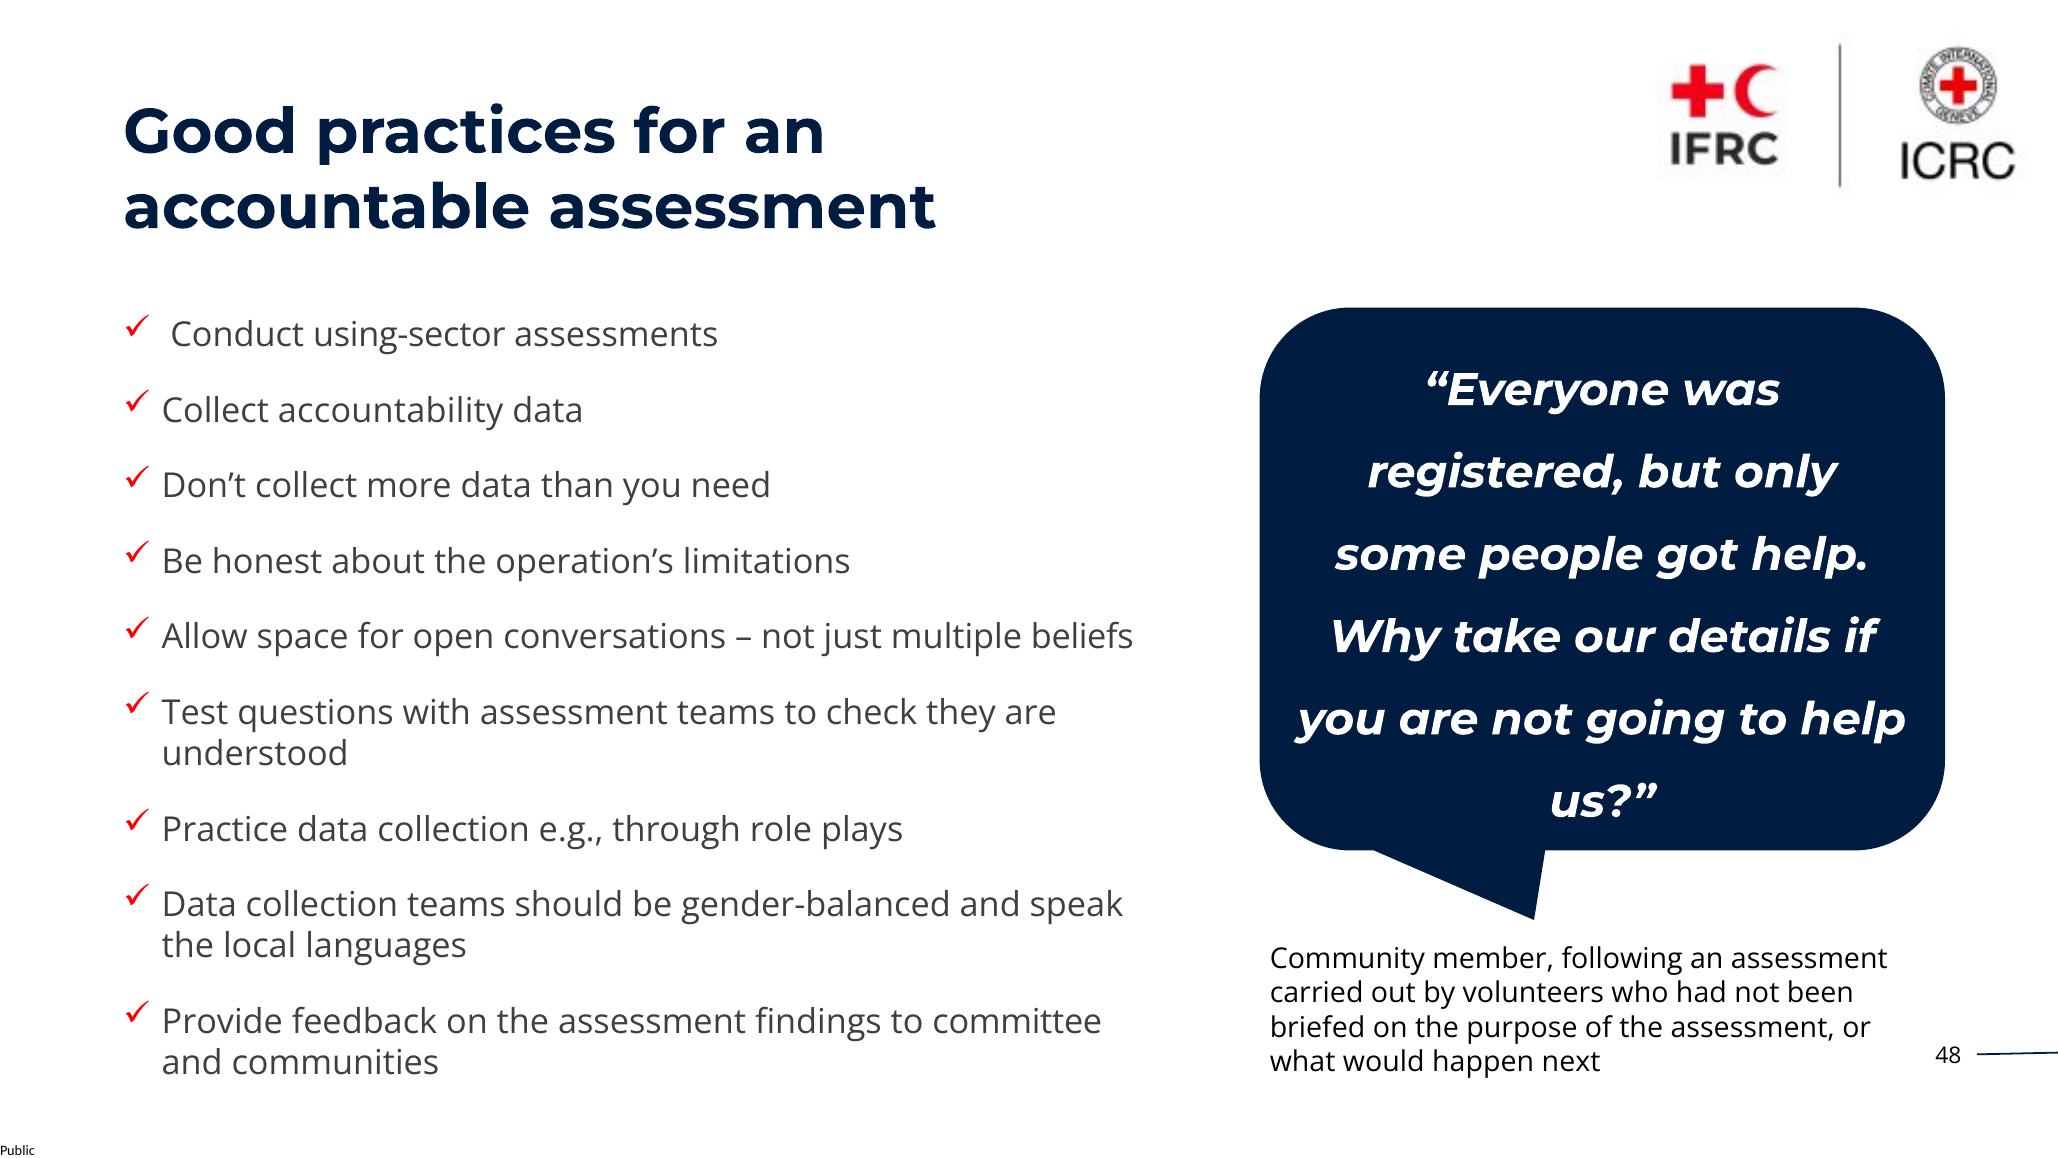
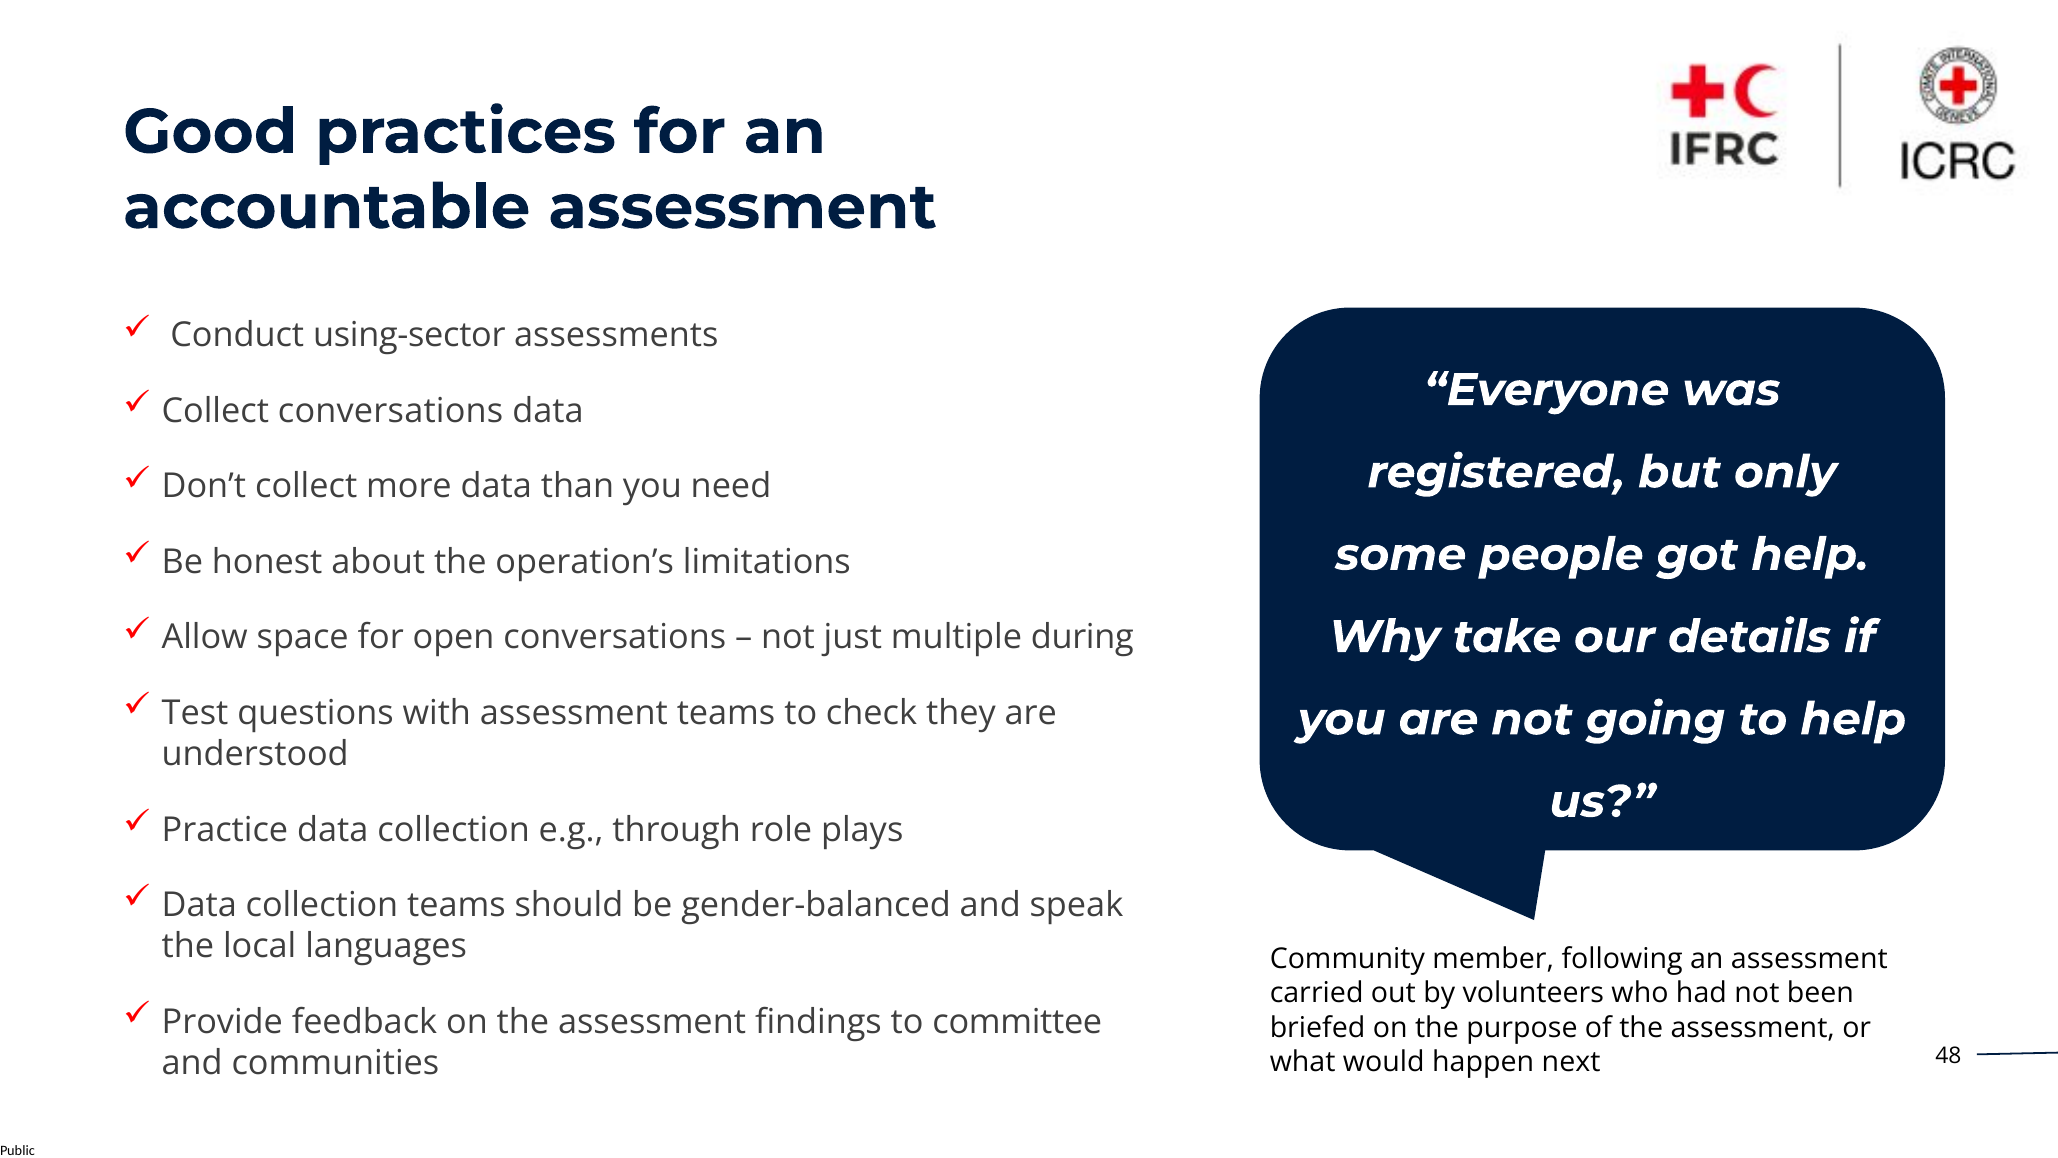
Collect accountability: accountability -> conversations
beliefs: beliefs -> during
